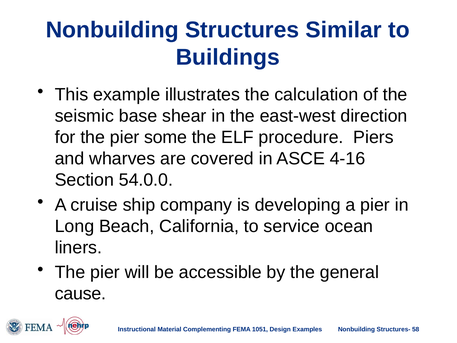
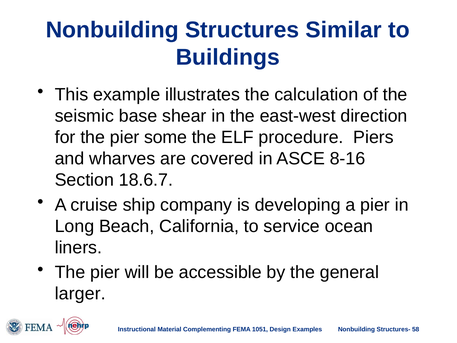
4-16: 4-16 -> 8-16
54.0.0: 54.0.0 -> 18.6.7
cause: cause -> larger
